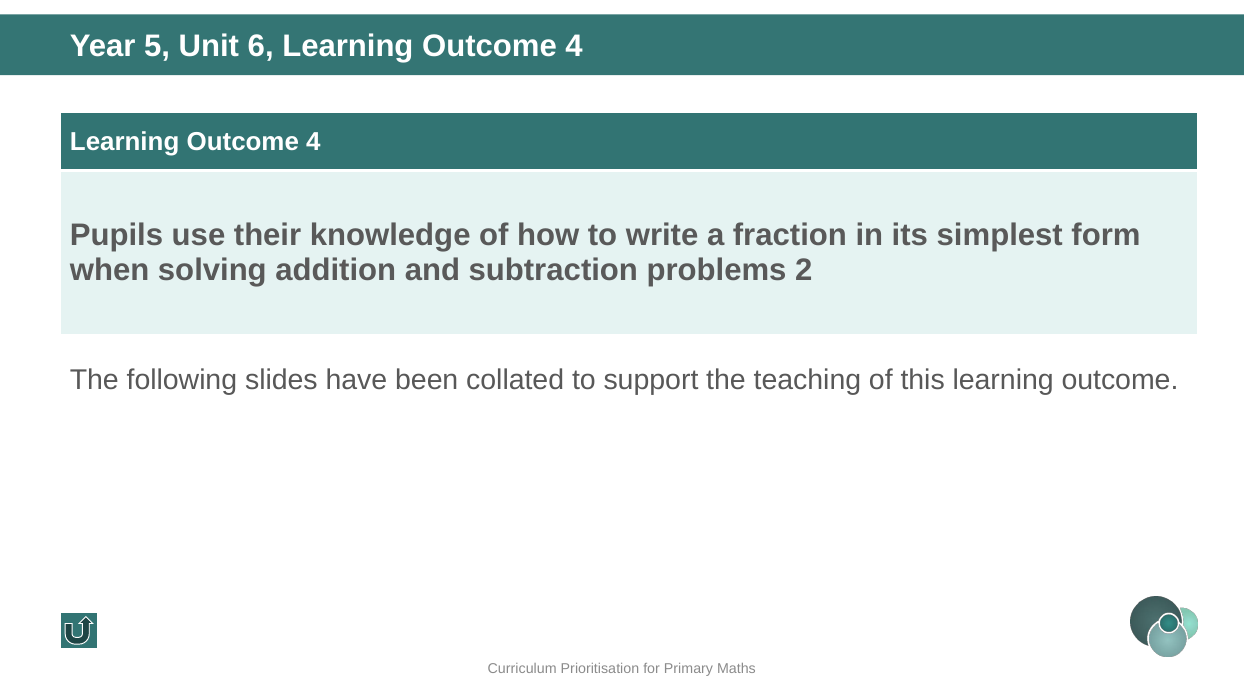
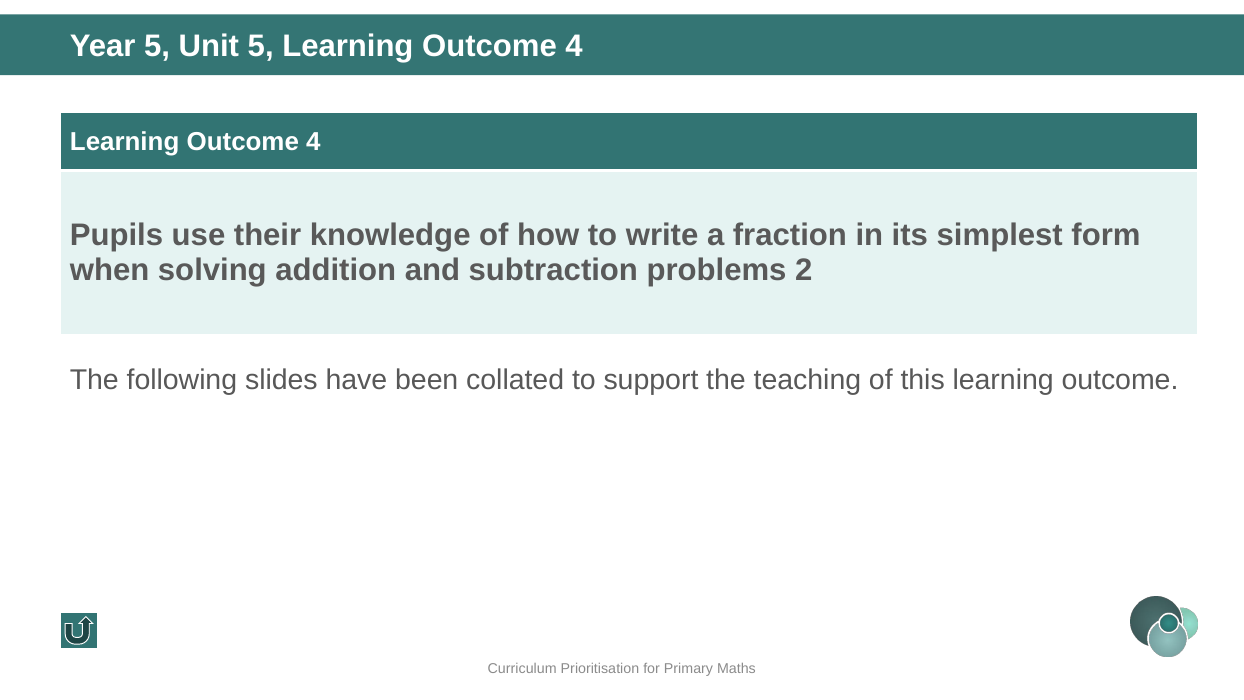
Unit 6: 6 -> 5
